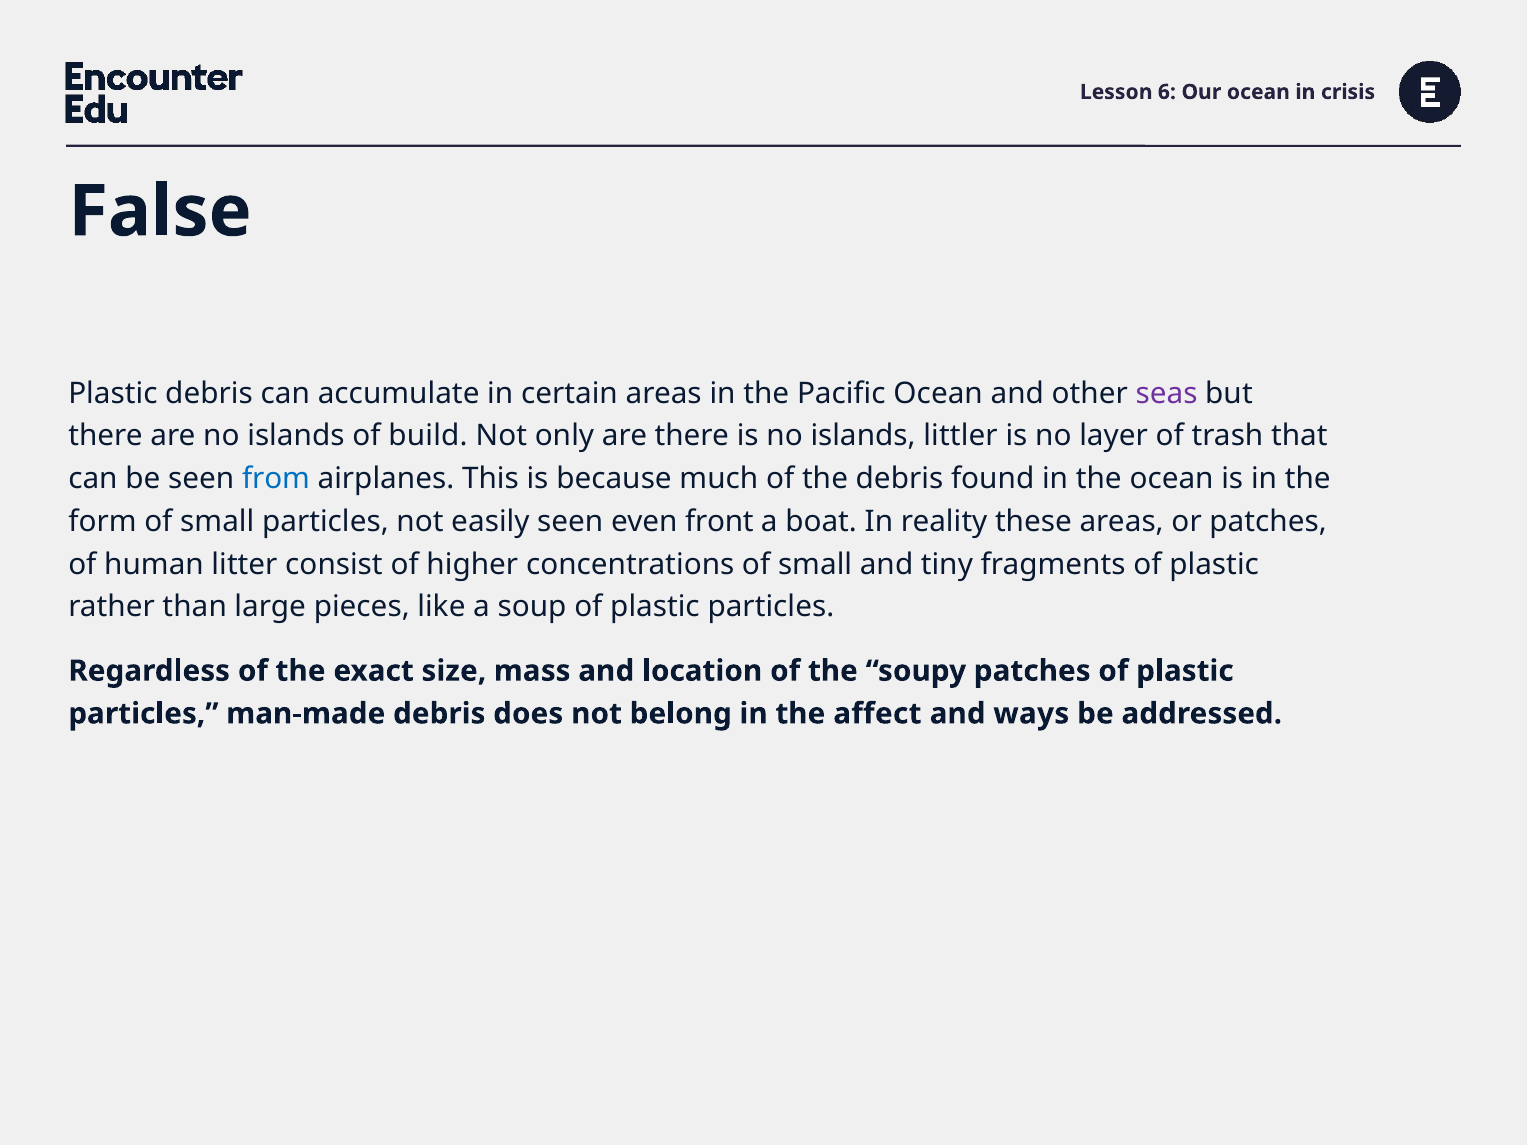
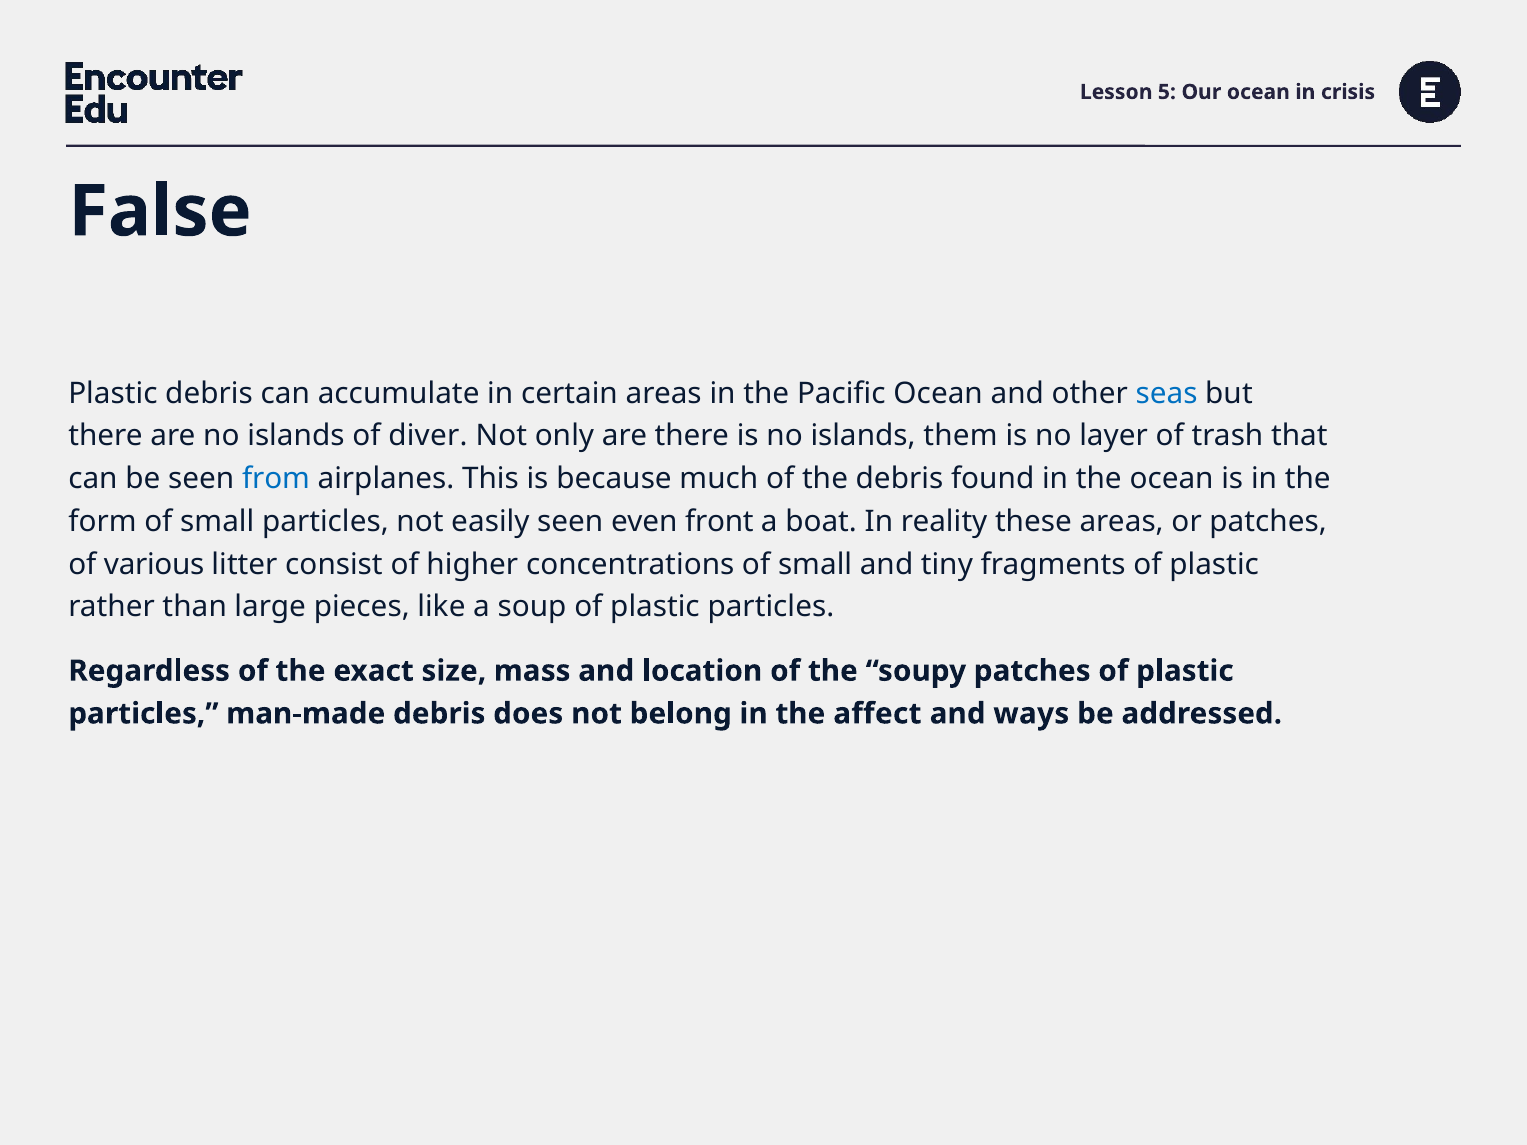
6: 6 -> 5
seas colour: purple -> blue
build: build -> diver
littler: littler -> them
human: human -> various
